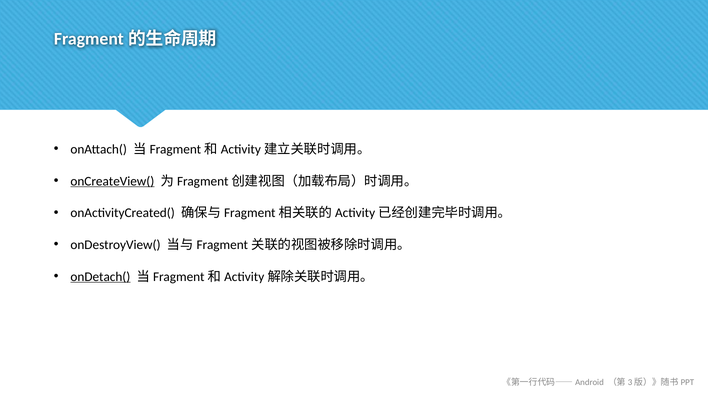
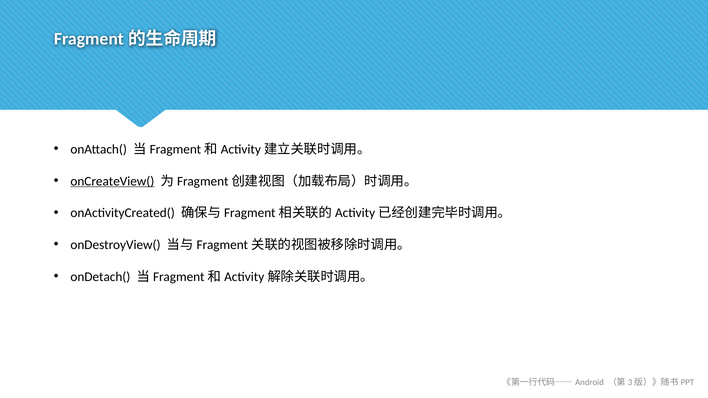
onDetach( underline: present -> none
